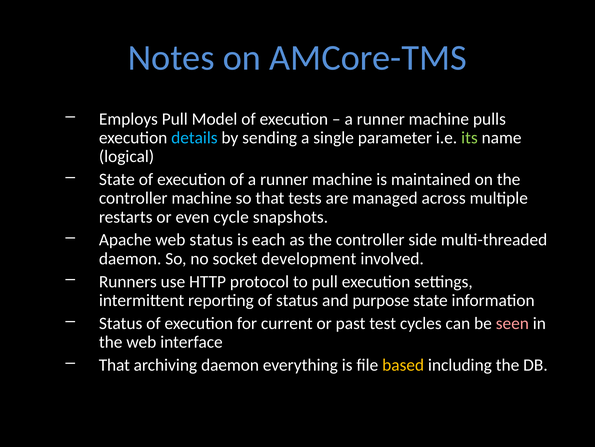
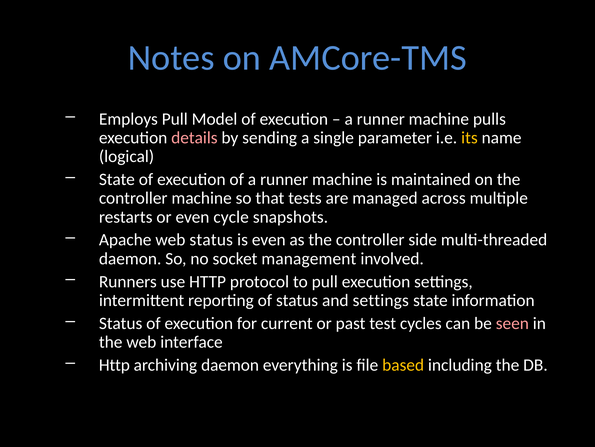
details colour: light blue -> pink
its colour: light green -> yellow
is each: each -> even
development: development -> management
and purpose: purpose -> settings
That at (114, 364): That -> Http
